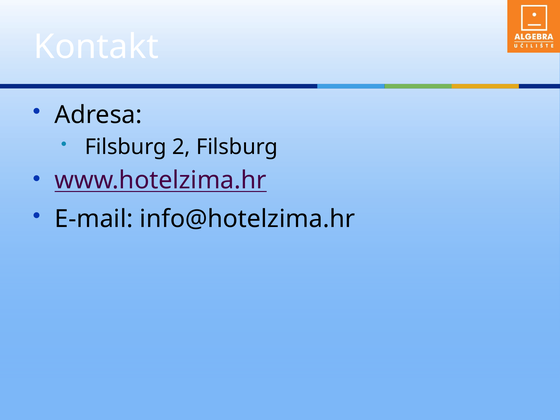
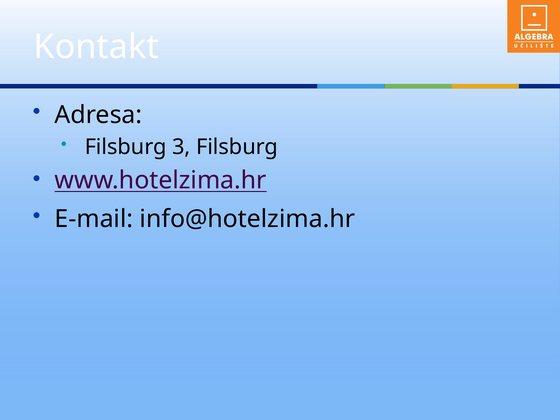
2: 2 -> 3
